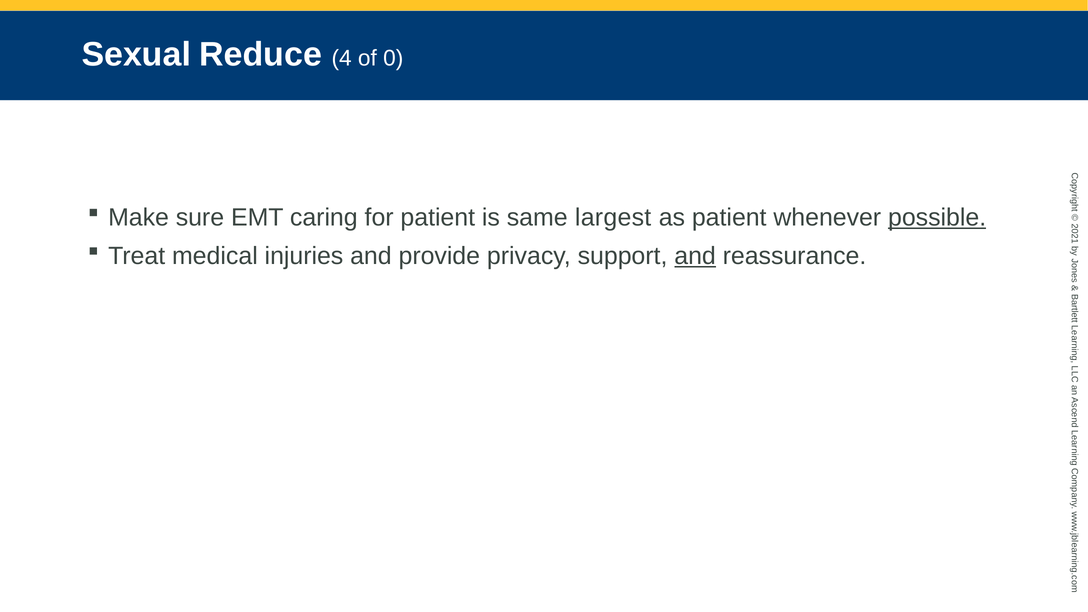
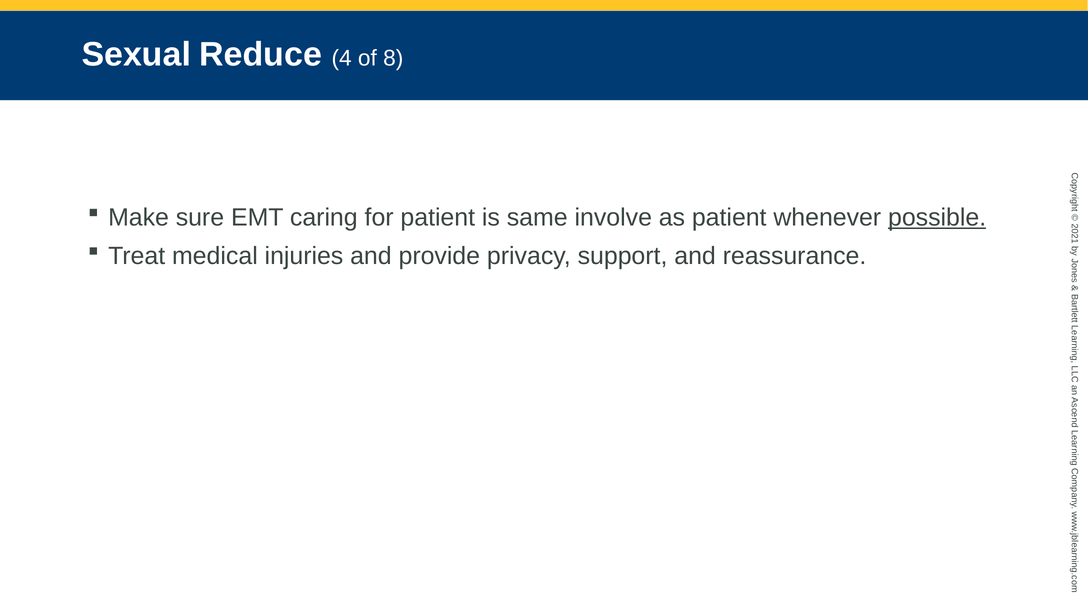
of 0: 0 -> 8
largest: largest -> involve
and at (695, 256) underline: present -> none
